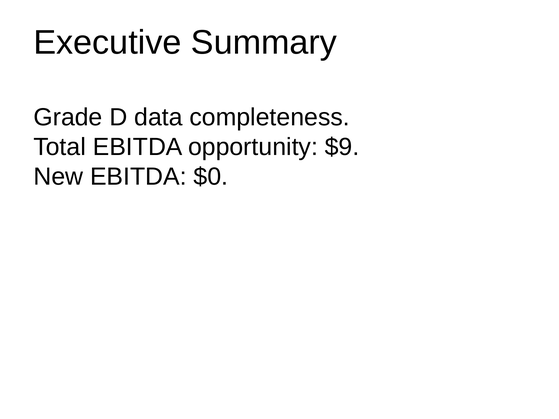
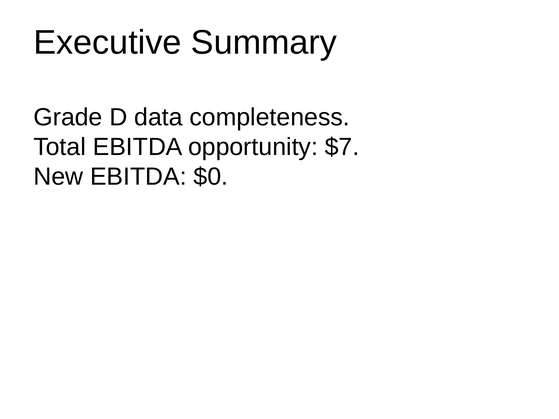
$9: $9 -> $7
